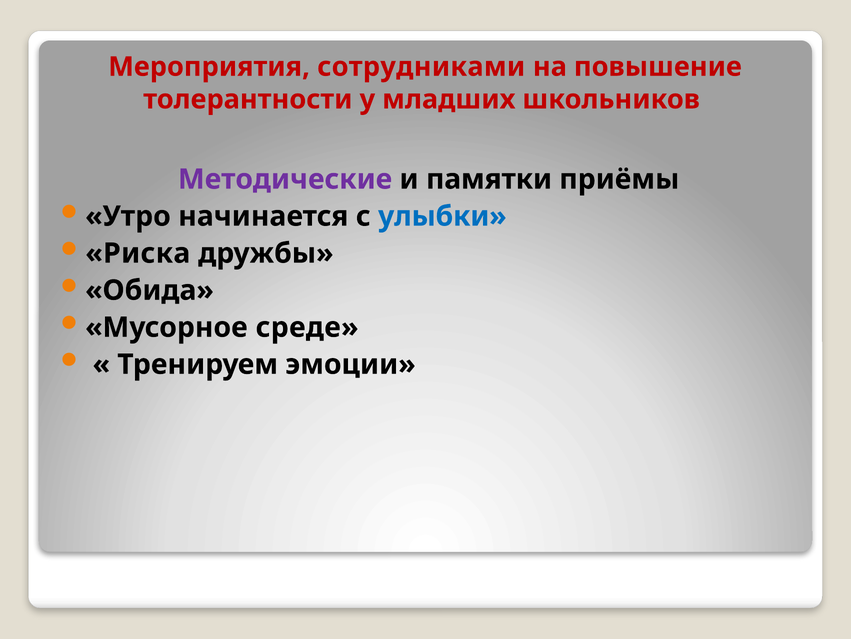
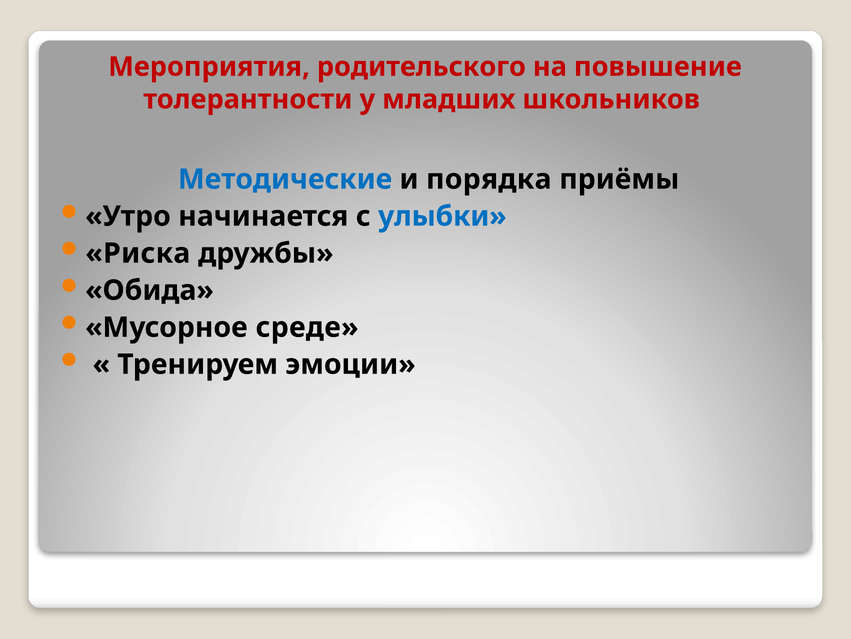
сотрудниками: сотрудниками -> родительского
Методические colour: purple -> blue
памятки: памятки -> порядка
